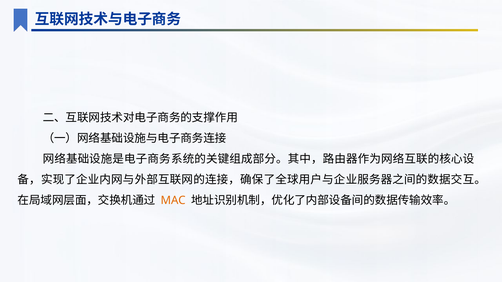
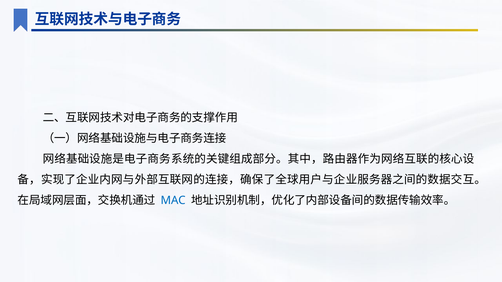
MAC colour: orange -> blue
